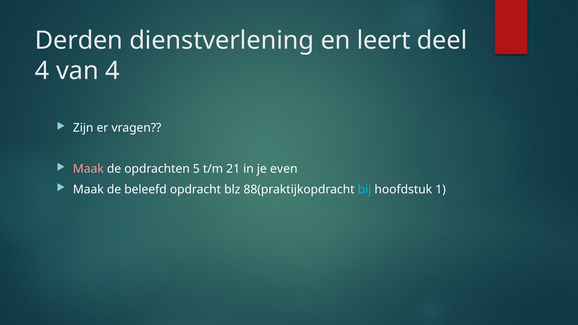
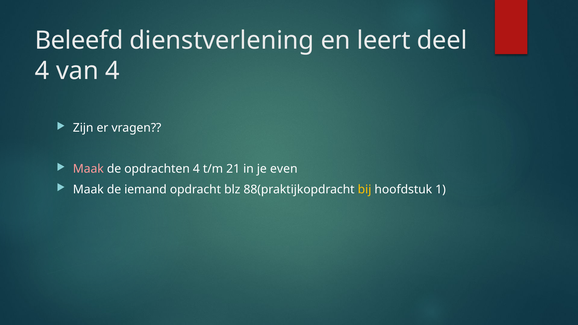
Derden: Derden -> Beleefd
opdrachten 5: 5 -> 4
beleefd: beleefd -> iemand
bij colour: light blue -> yellow
